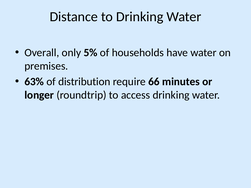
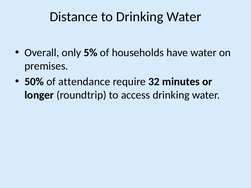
63%: 63% -> 50%
distribution: distribution -> attendance
66: 66 -> 32
